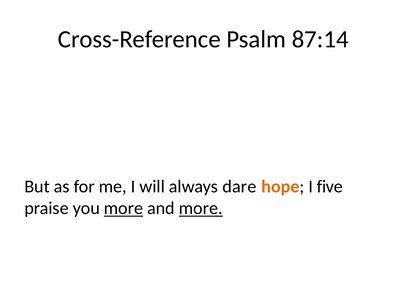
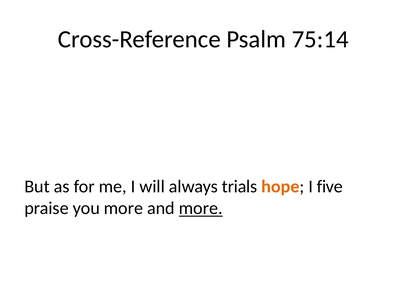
87:14: 87:14 -> 75:14
dare: dare -> trials
more at (123, 209) underline: present -> none
